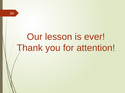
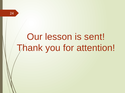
ever: ever -> sent
